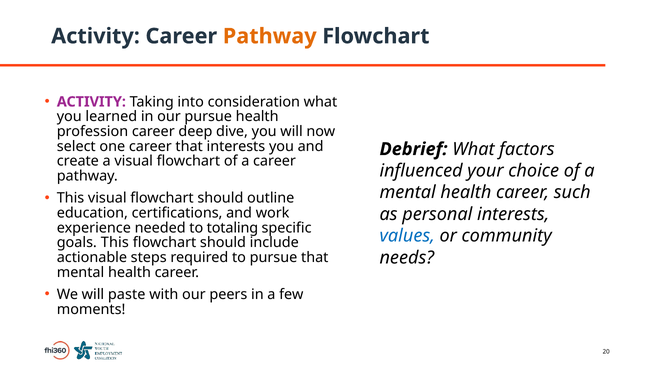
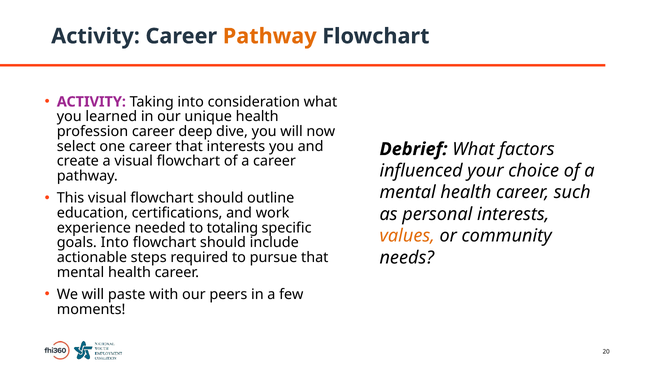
our pursue: pursue -> unique
values colour: blue -> orange
goals This: This -> Into
